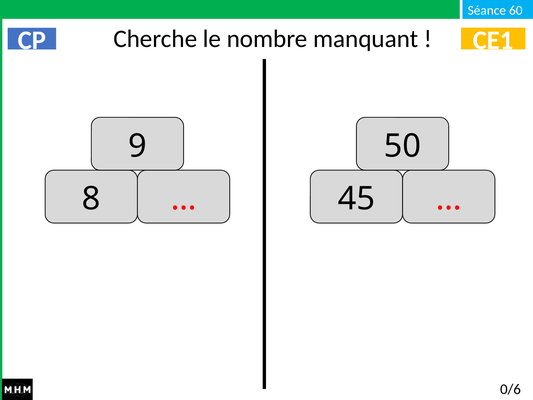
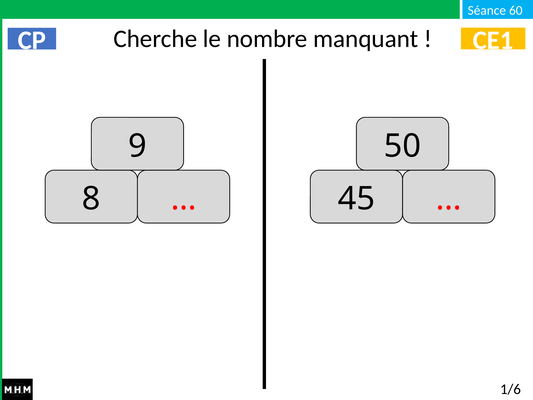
0/6: 0/6 -> 1/6
